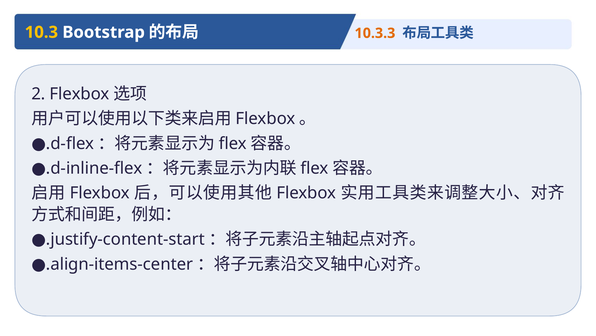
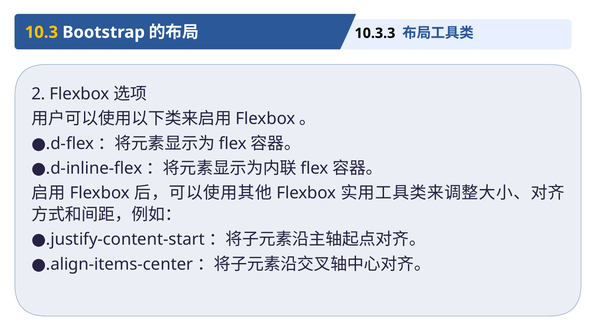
10.3.3 colour: orange -> black
